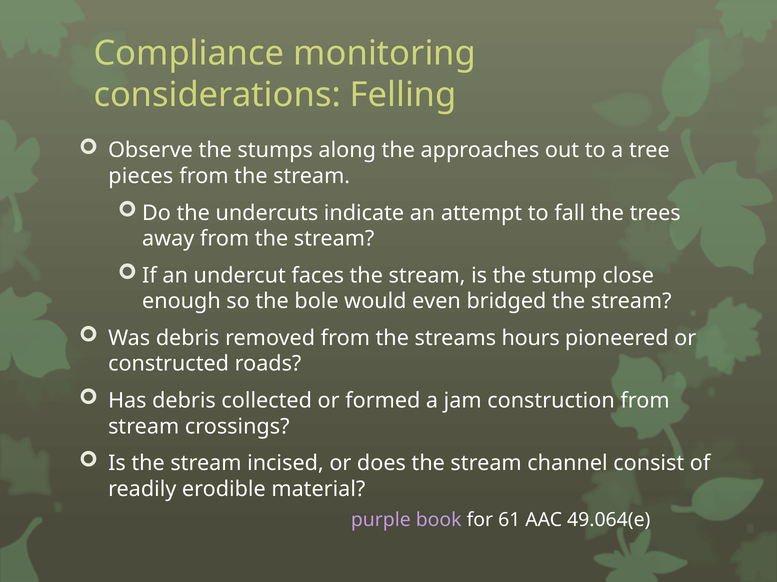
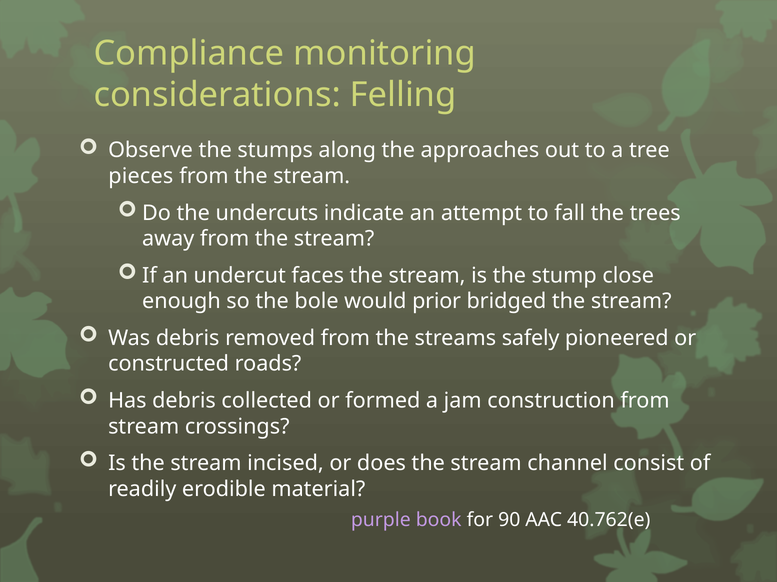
even: even -> prior
hours: hours -> safely
61: 61 -> 90
49.064(e: 49.064(e -> 40.762(e
